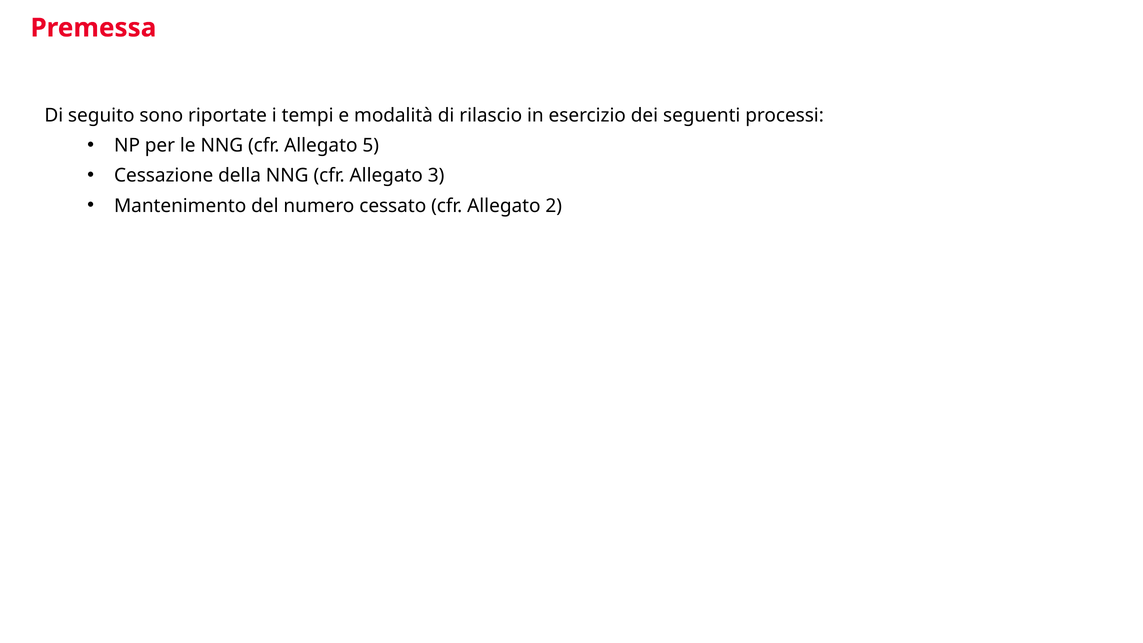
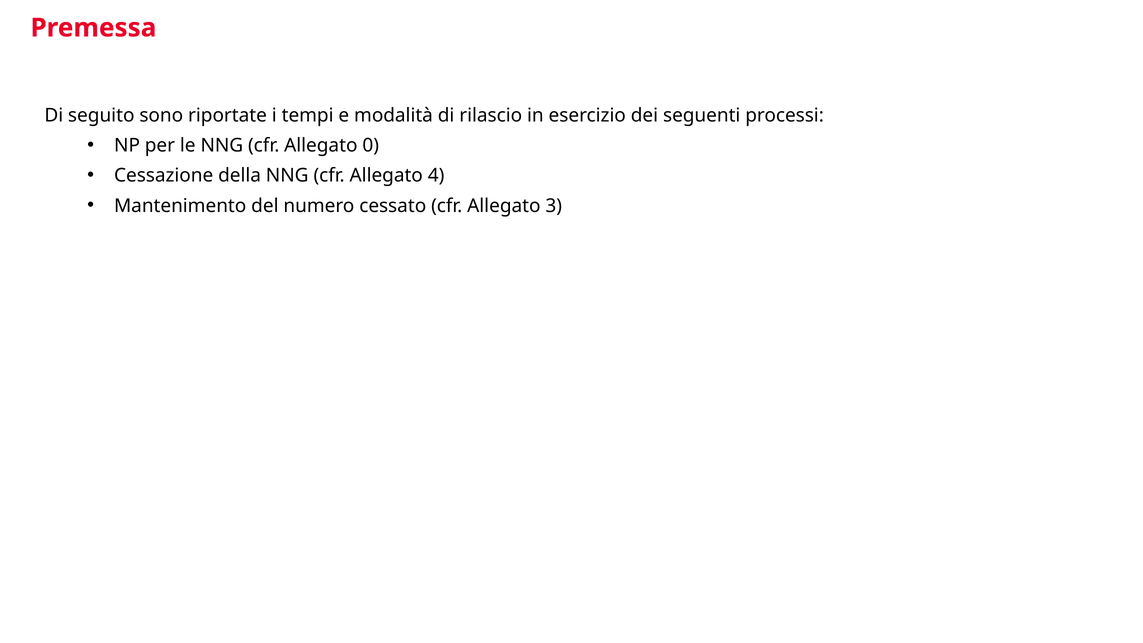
5: 5 -> 0
3: 3 -> 4
2: 2 -> 3
